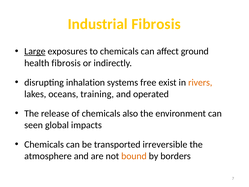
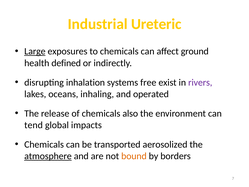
Industrial Fibrosis: Fibrosis -> Ureteric
health fibrosis: fibrosis -> defined
rivers colour: orange -> purple
training: training -> inhaling
seen: seen -> tend
irreversible: irreversible -> aerosolized
atmosphere underline: none -> present
